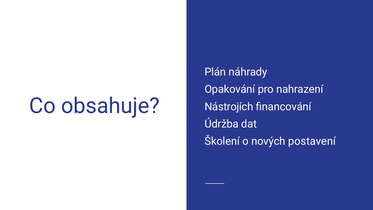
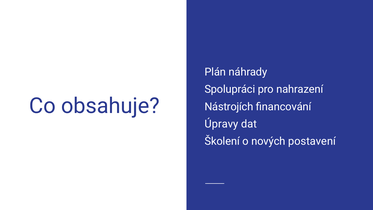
Opakování: Opakování -> Spolupráci
Údržba: Údržba -> Úpravy
